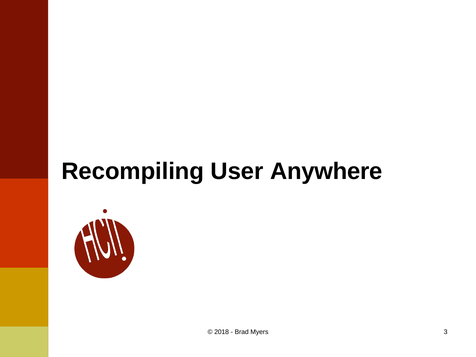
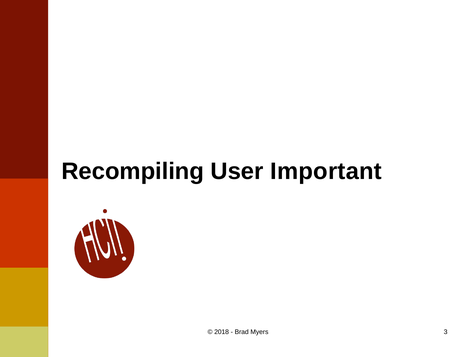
Anywhere: Anywhere -> Important
